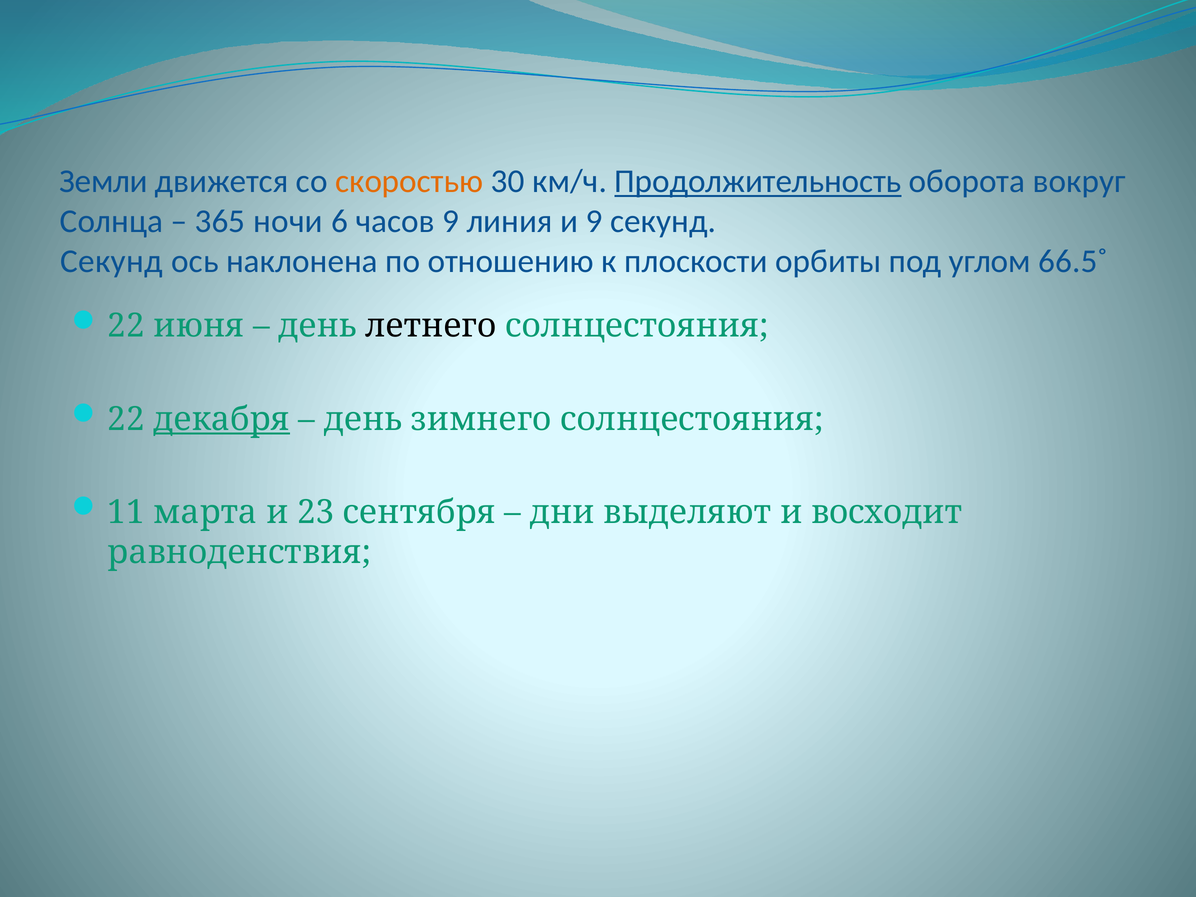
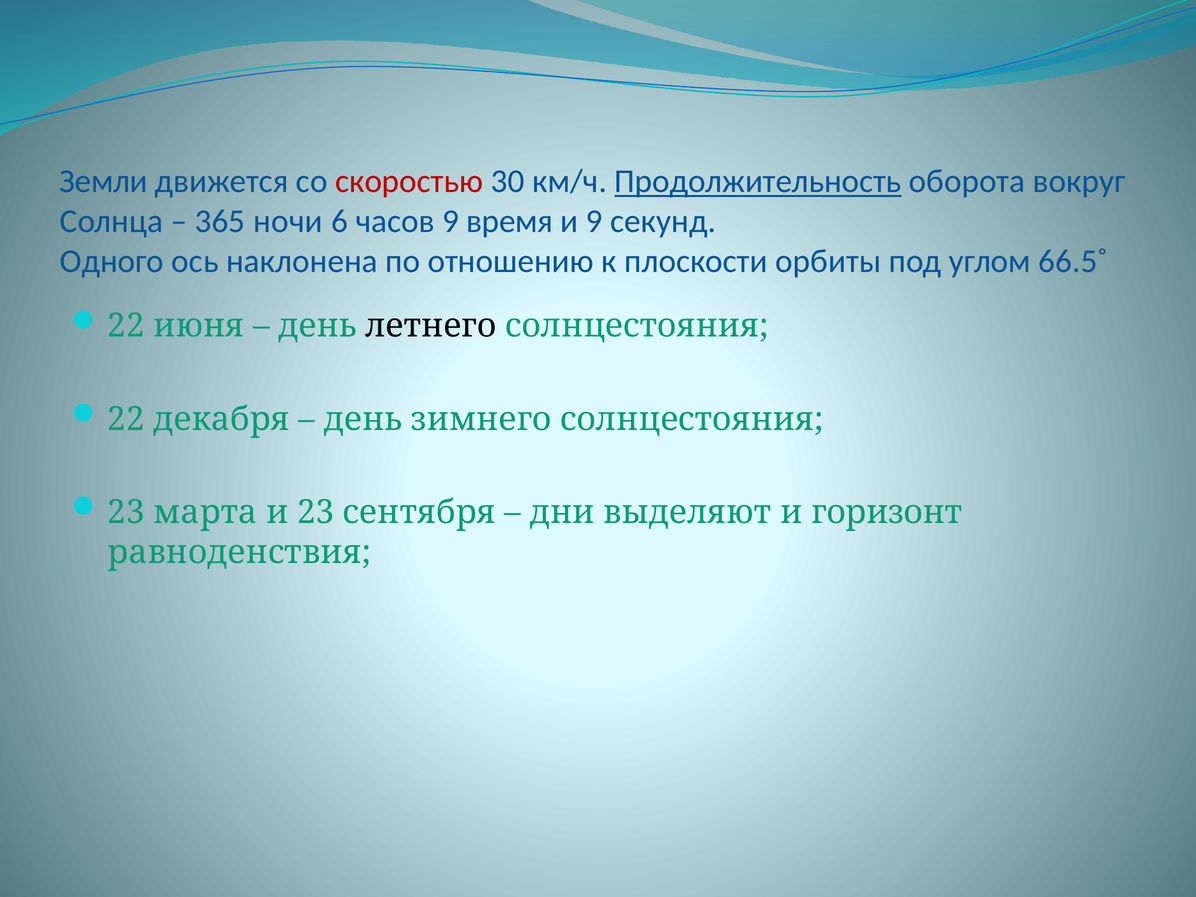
скоростью colour: orange -> red
линия: линия -> время
Секунд at (112, 261): Секунд -> Одного
декабря underline: present -> none
11 at (126, 512): 11 -> 23
восходит: восходит -> горизонт
